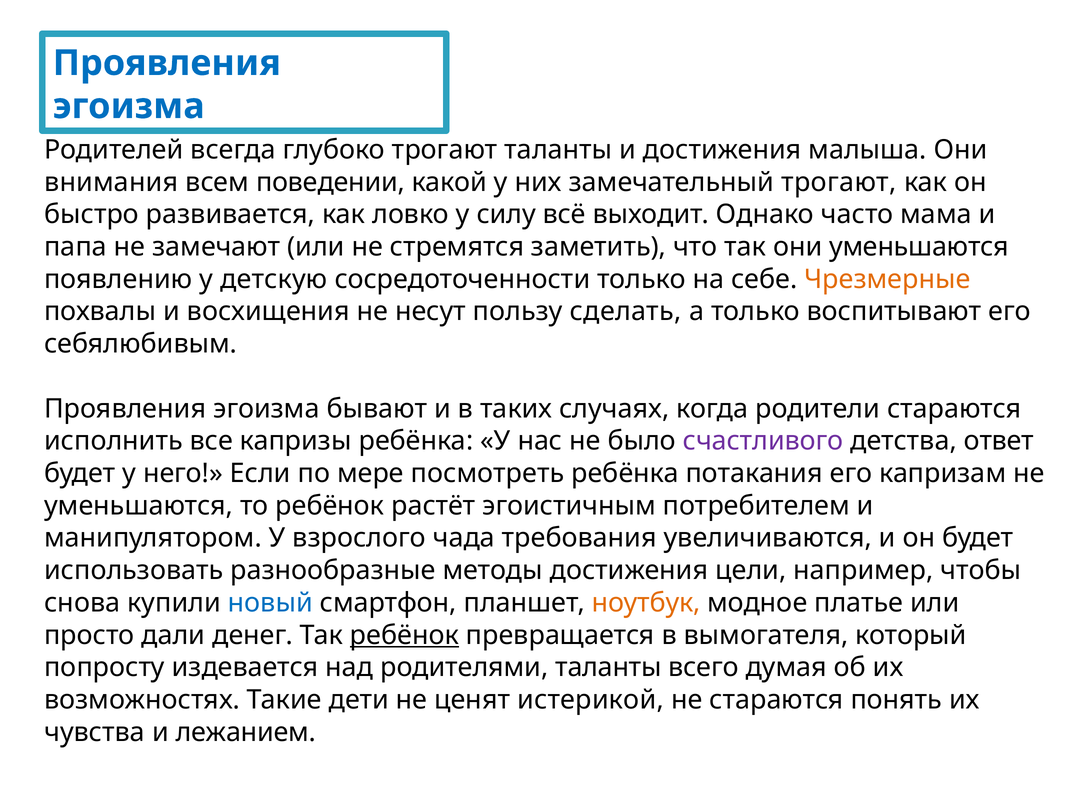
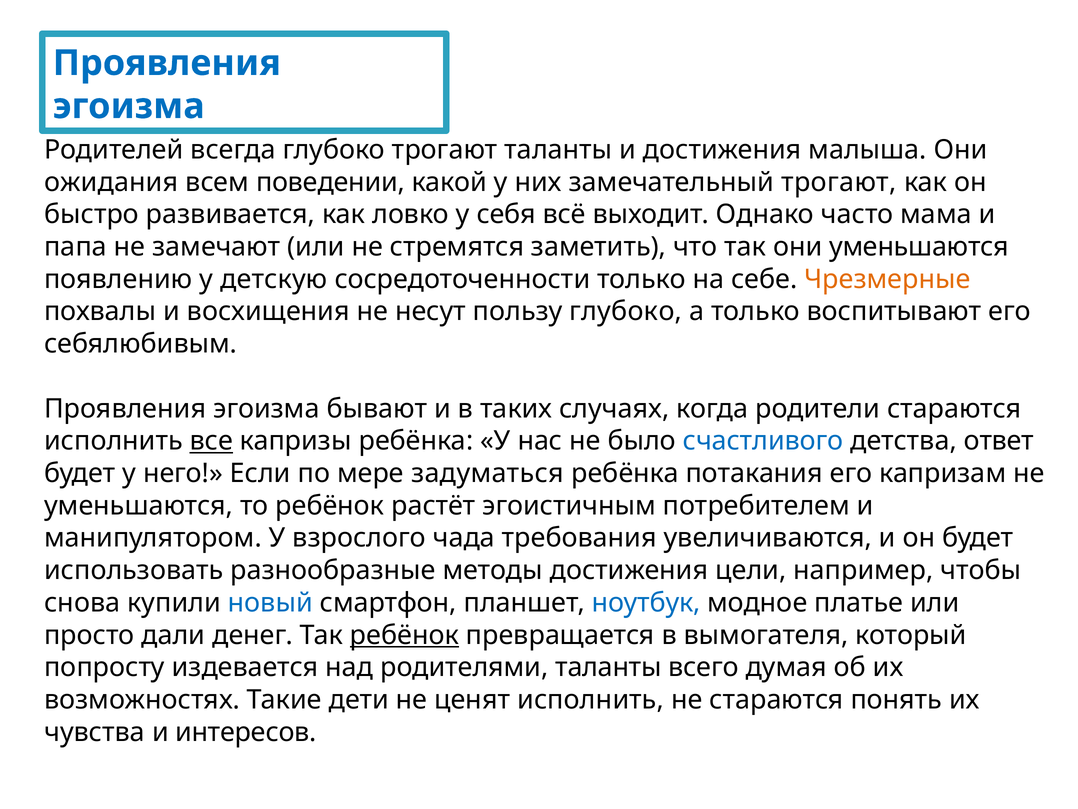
внимания: внимания -> ожидания
силу: силу -> себя
пользу сделать: сделать -> глубоко
все underline: none -> present
счастливого colour: purple -> blue
посмотреть: посмотреть -> задуматься
ноутбук colour: orange -> blue
ценят истерикой: истерикой -> исполнить
лежанием: лежанием -> интересов
